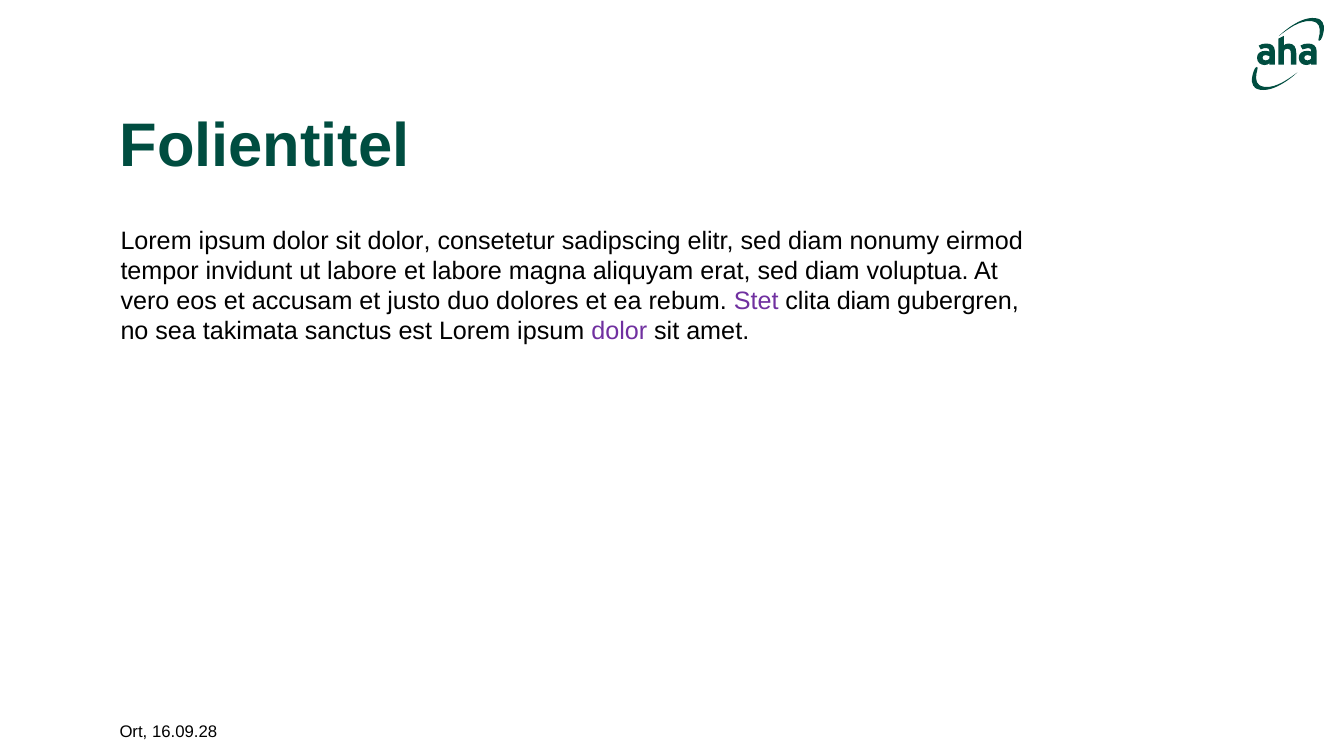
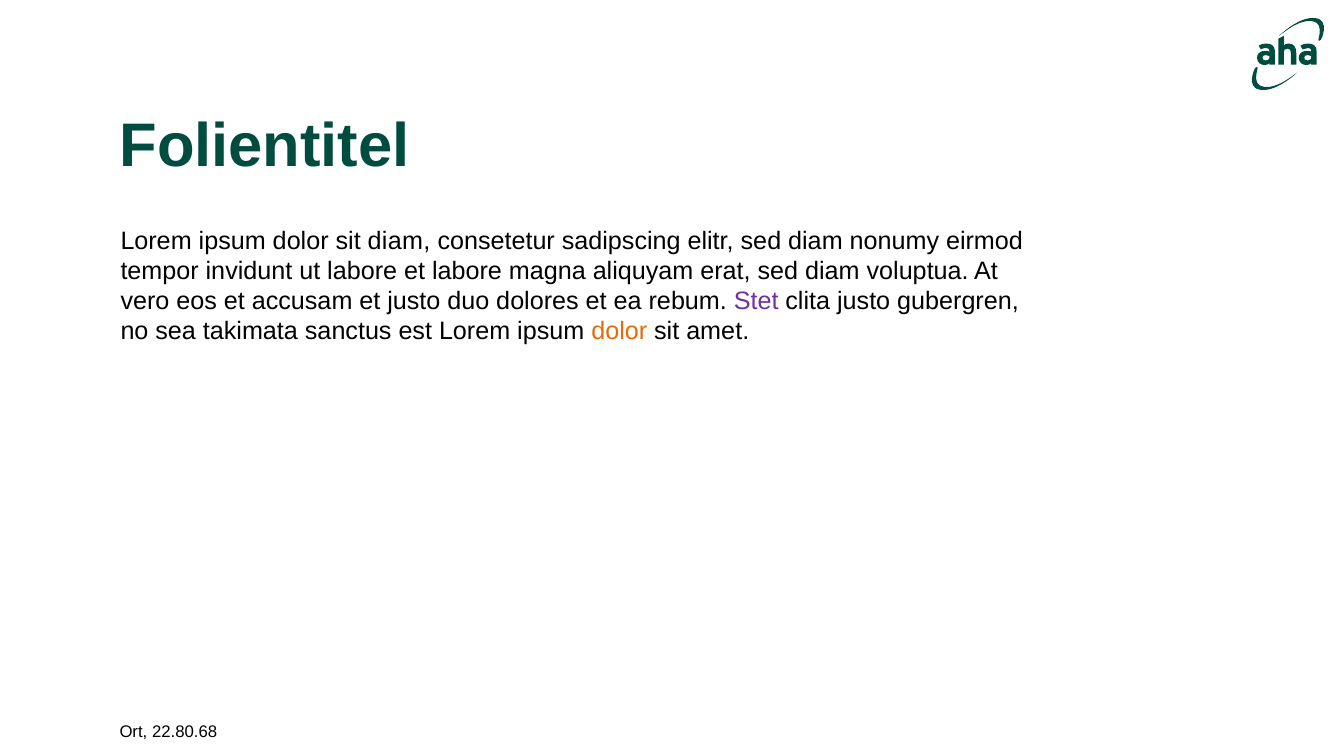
sit dolor: dolor -> diam
clita diam: diam -> justo
dolor at (619, 332) colour: purple -> orange
16.09.28: 16.09.28 -> 22.80.68
